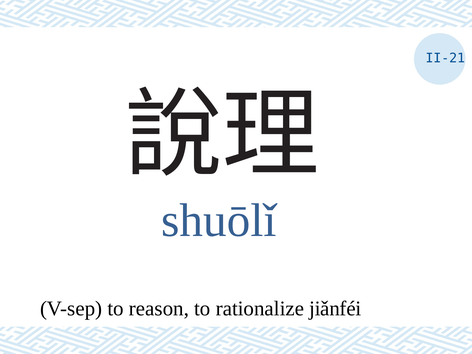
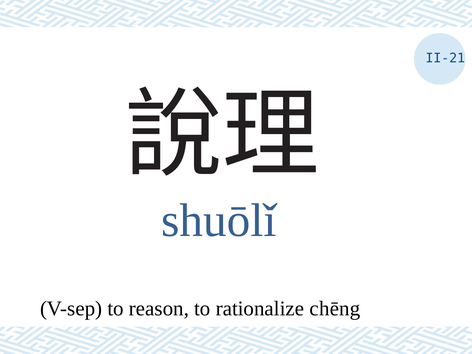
jiǎnféi: jiǎnféi -> chēng
